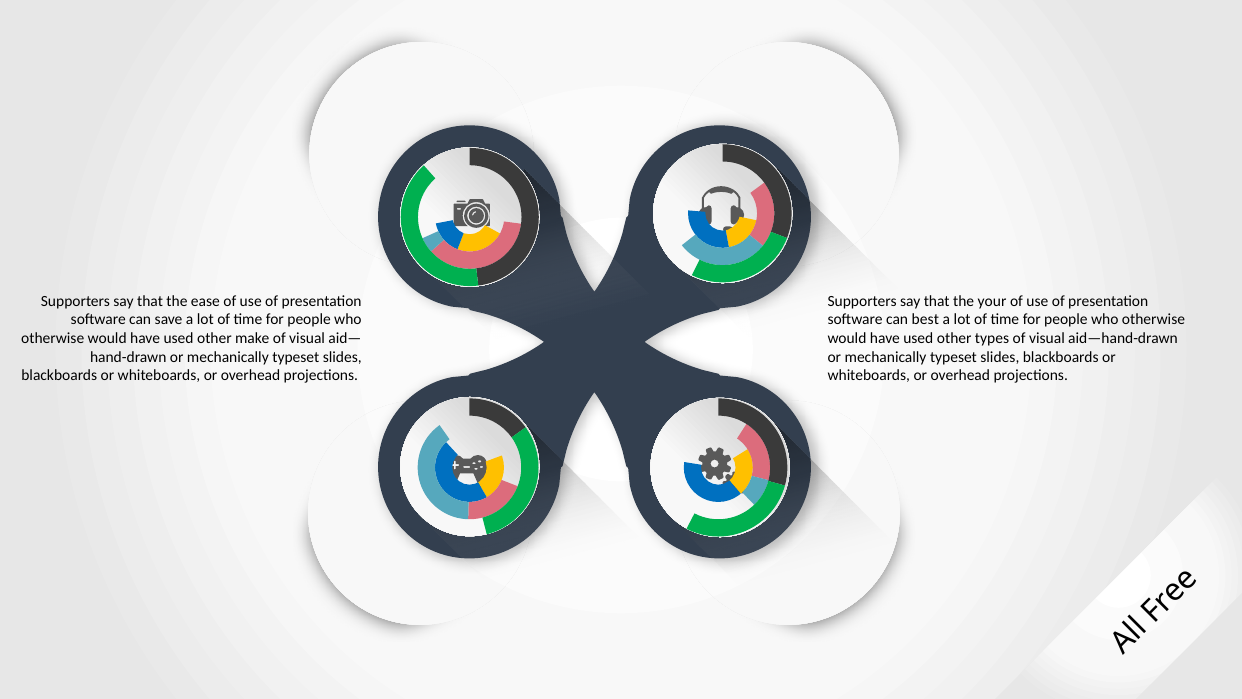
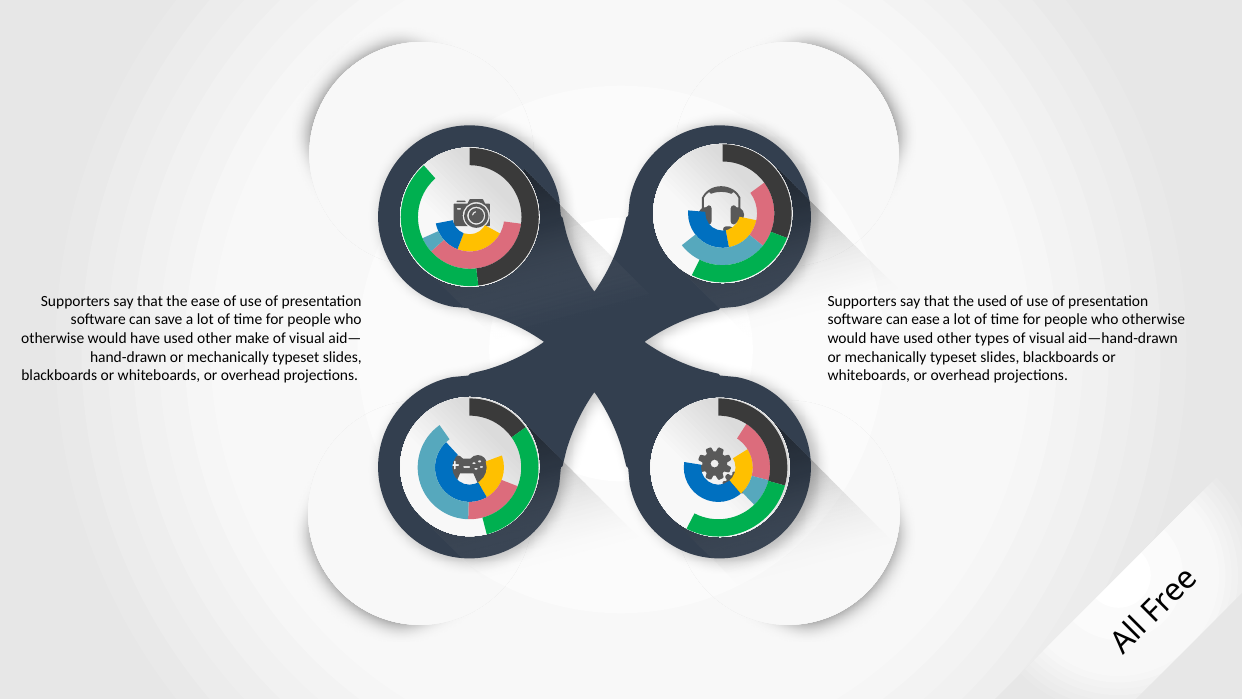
the your: your -> used
can best: best -> ease
